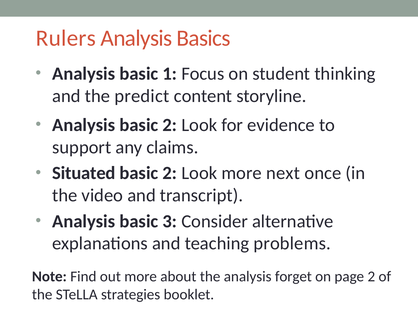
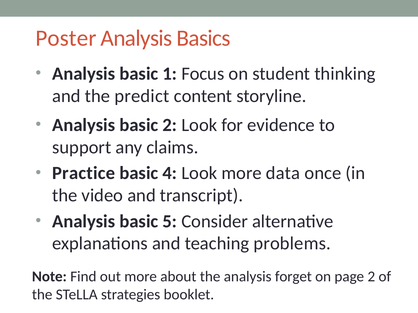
Rulers: Rulers -> Poster
Situated: Situated -> Practice
2 at (170, 173): 2 -> 4
next: next -> data
3: 3 -> 5
